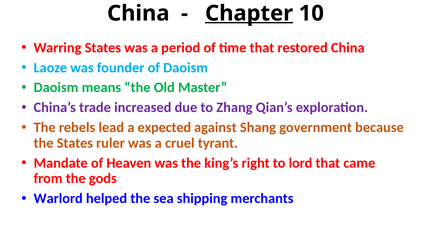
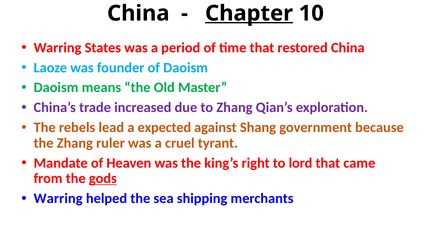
the States: States -> Zhang
gods underline: none -> present
Warlord at (58, 199): Warlord -> Warring
